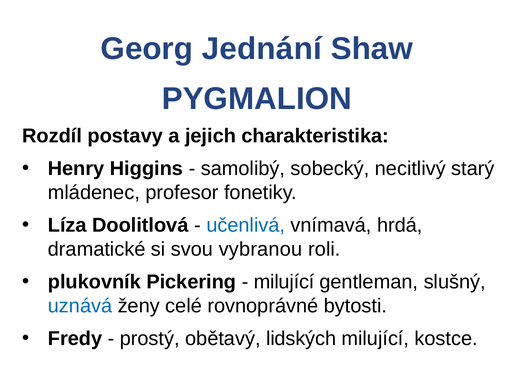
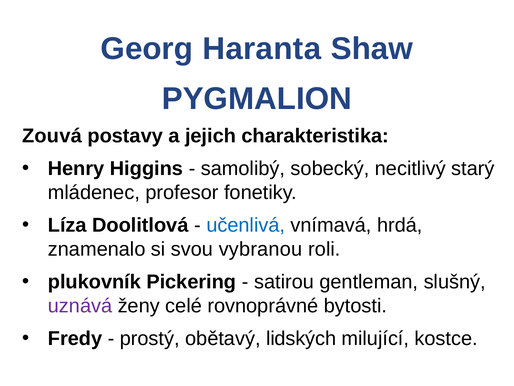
Jednání: Jednání -> Haranta
Rozdíl: Rozdíl -> Zouvá
dramatické: dramatické -> znamenalo
milující at (284, 282): milující -> satirou
uznává colour: blue -> purple
